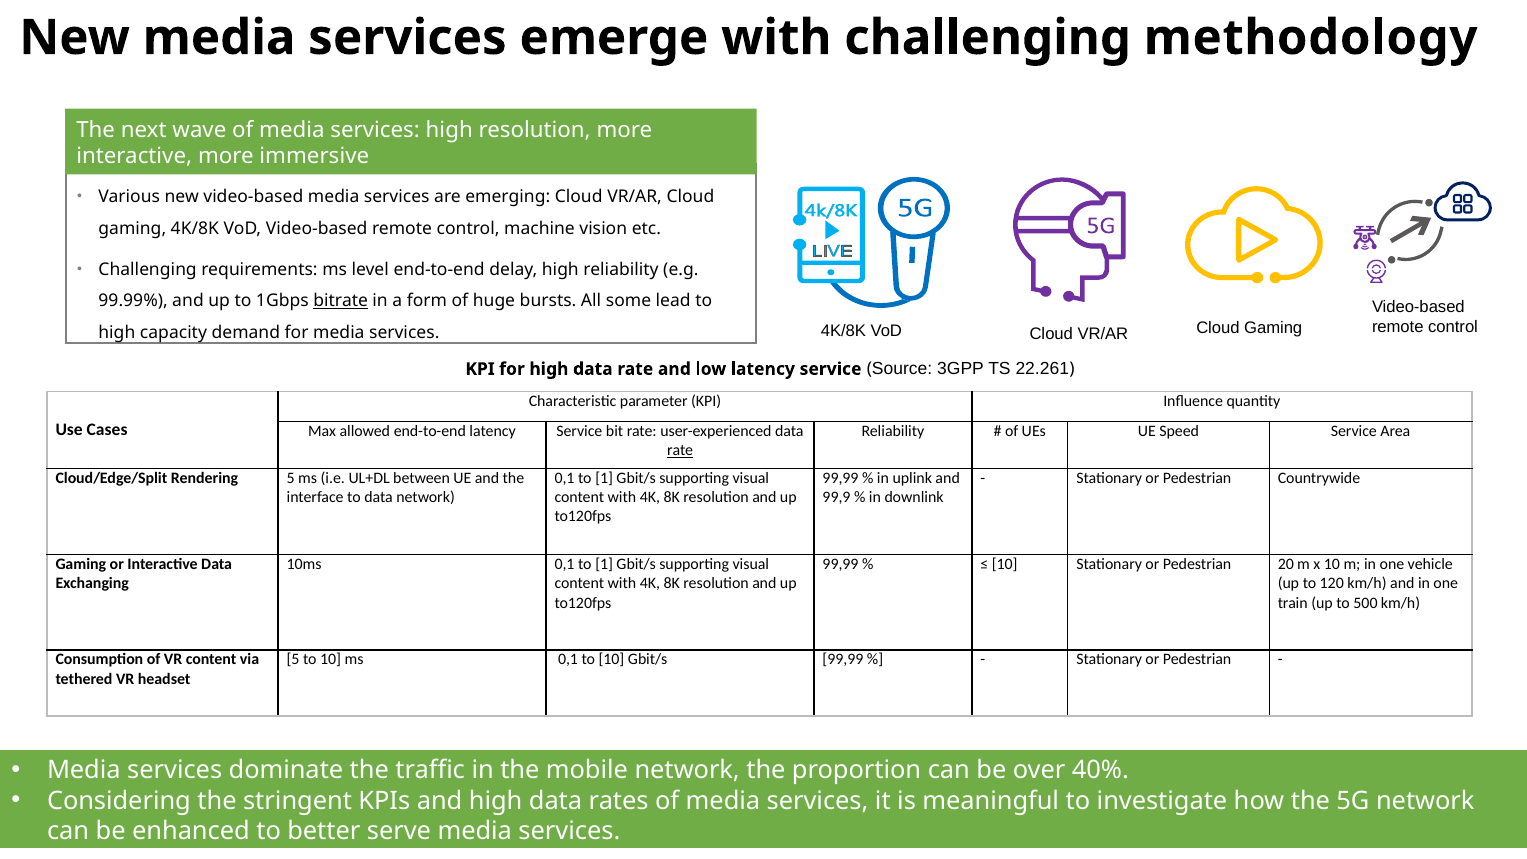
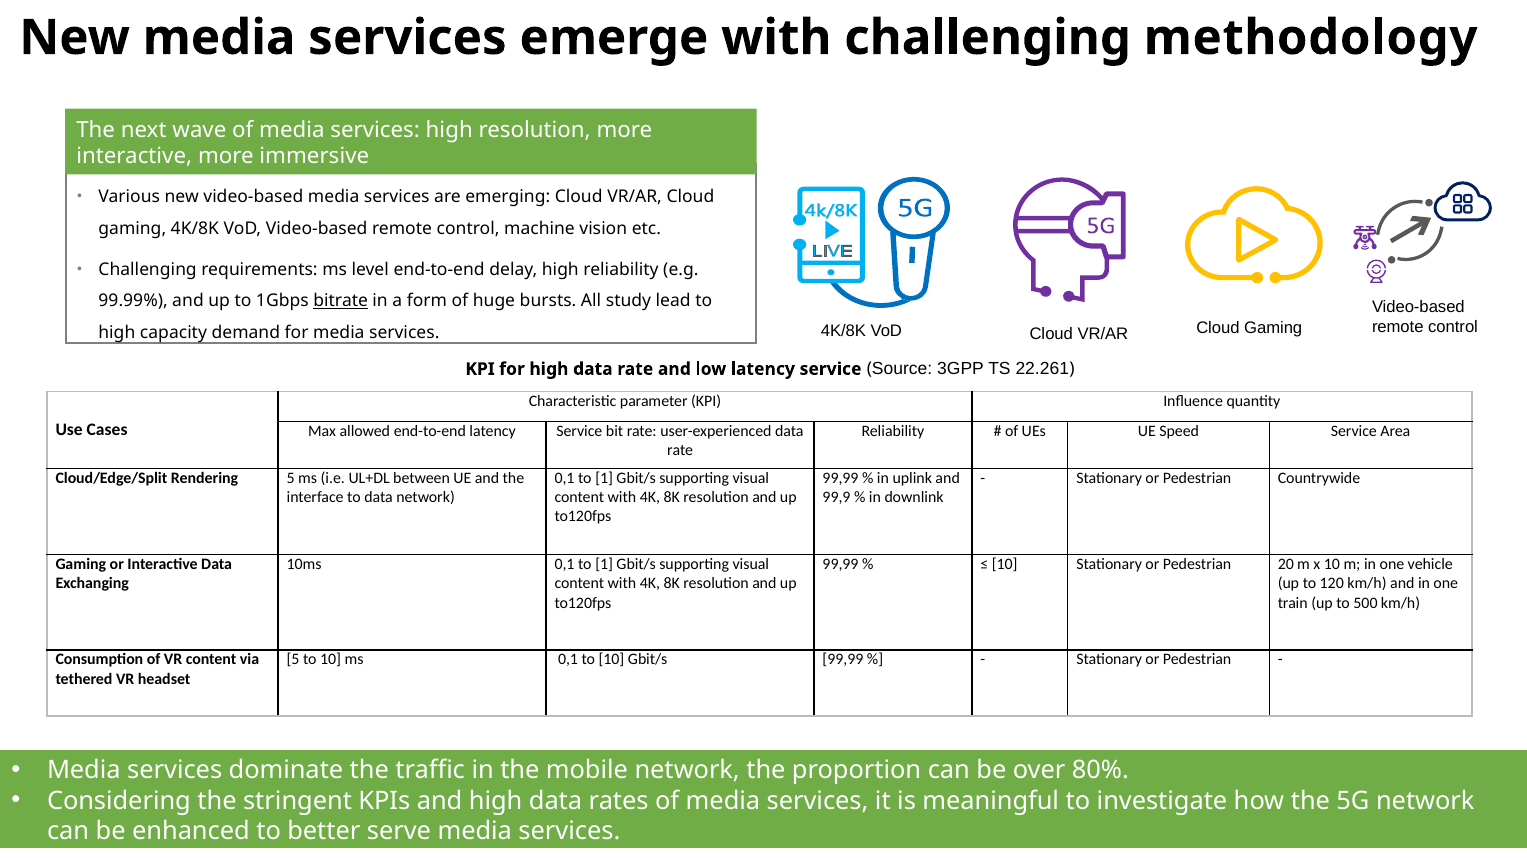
some: some -> study
rate at (680, 450) underline: present -> none
40%: 40% -> 80%
